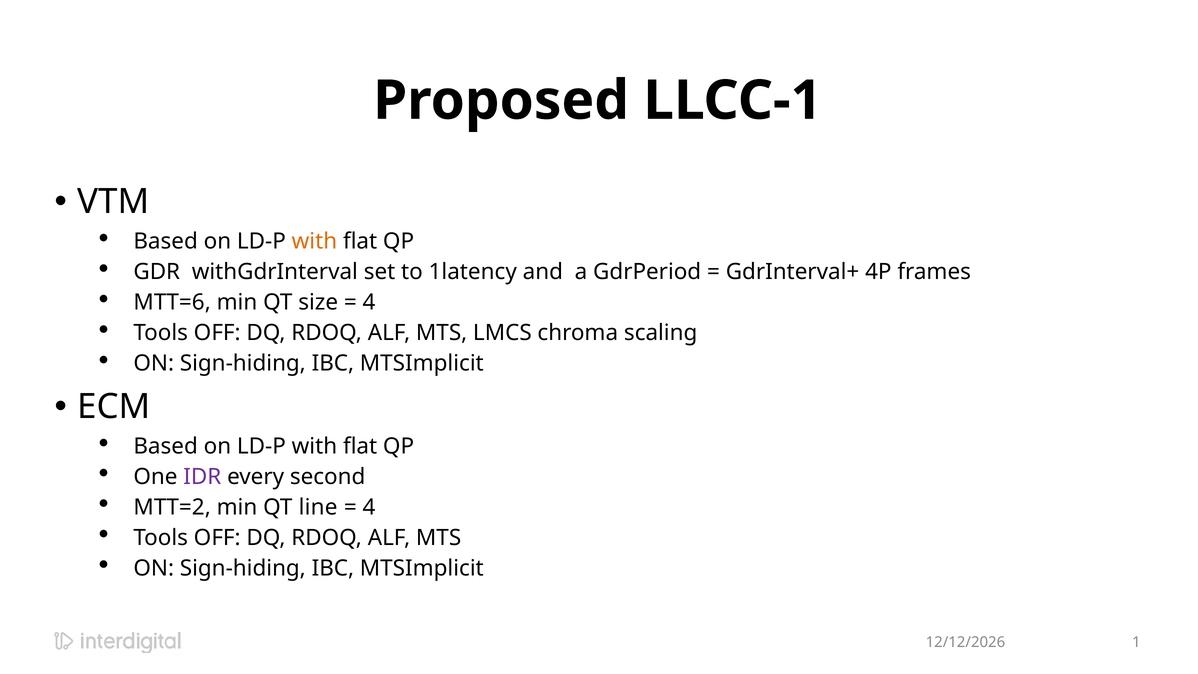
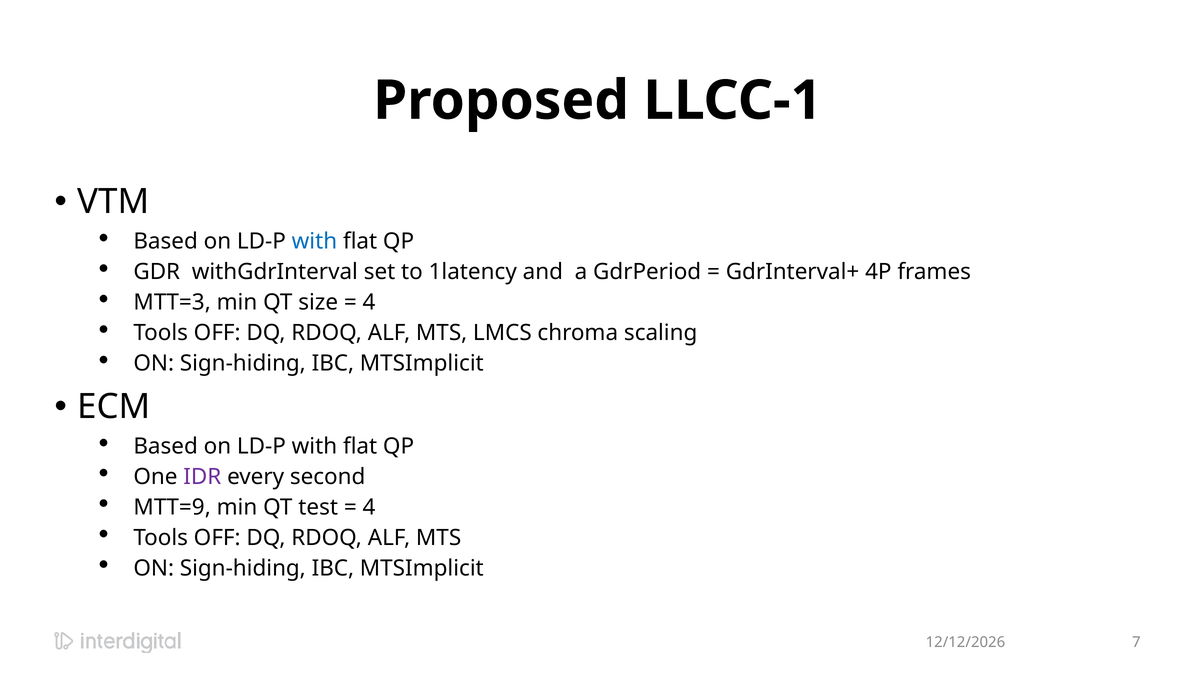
with at (314, 241) colour: orange -> blue
MTT=6: MTT=6 -> MTT=3
MTT=2: MTT=2 -> MTT=9
line: line -> test
1: 1 -> 7
